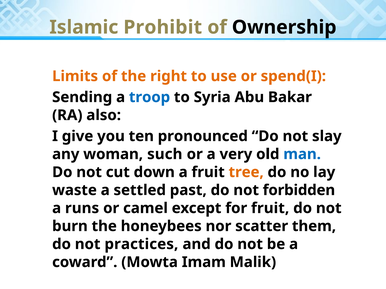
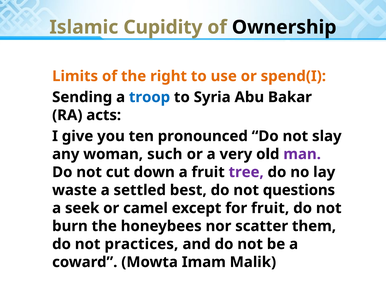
Prohibit: Prohibit -> Cupidity
also: also -> acts
man colour: blue -> purple
tree colour: orange -> purple
past: past -> best
forbidden: forbidden -> questions
runs: runs -> seek
